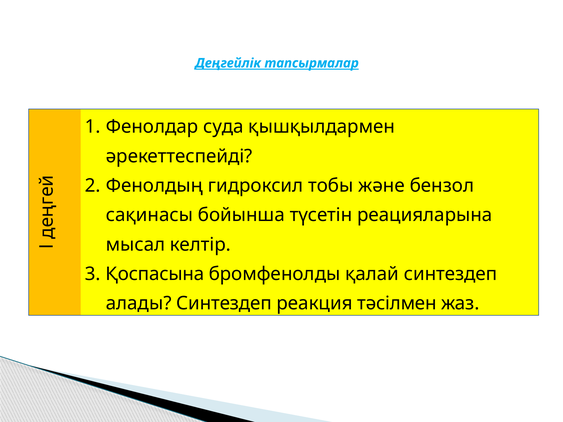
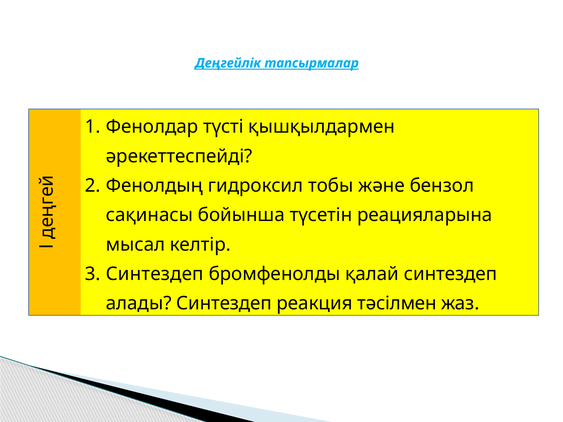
суда: суда -> түсті
Қоспасына at (155, 274): Қоспасына -> Синтездеп
